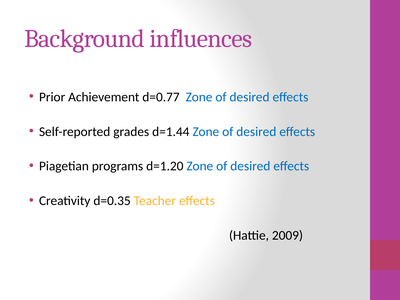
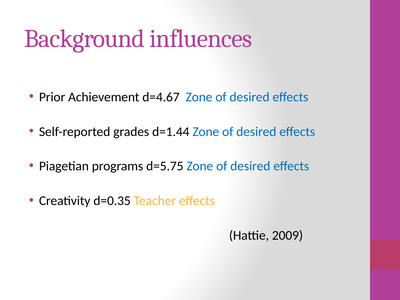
d=0.77: d=0.77 -> d=4.67
d=1.20: d=1.20 -> d=5.75
